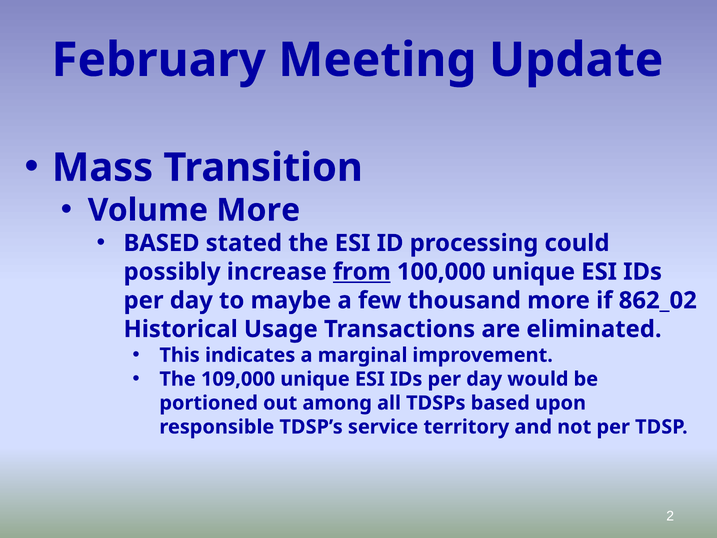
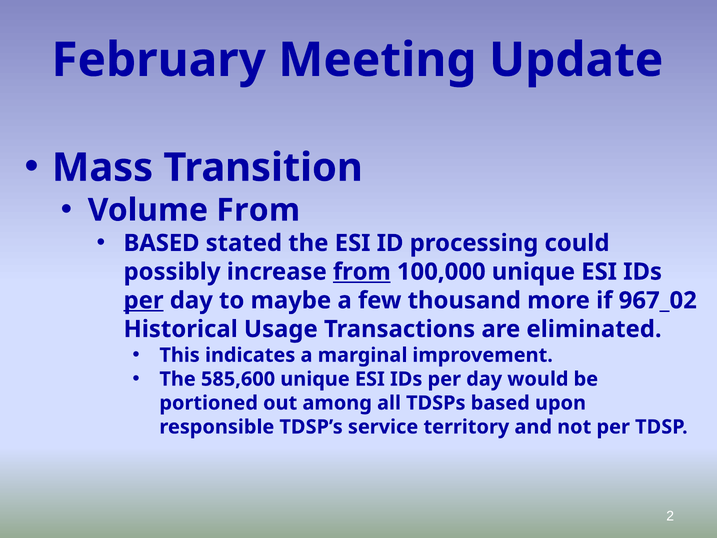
Volume More: More -> From
per at (144, 300) underline: none -> present
862_02: 862_02 -> 967_02
109,000: 109,000 -> 585,600
